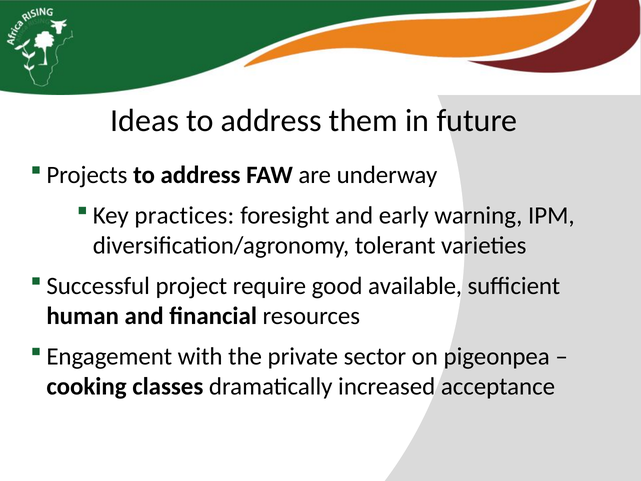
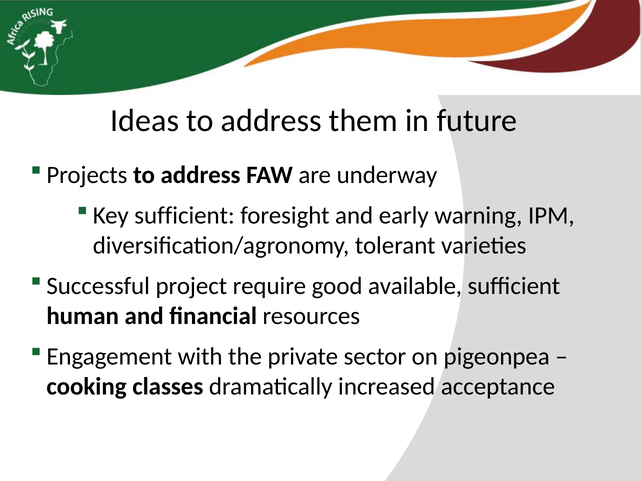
Key practices: practices -> sufficient
